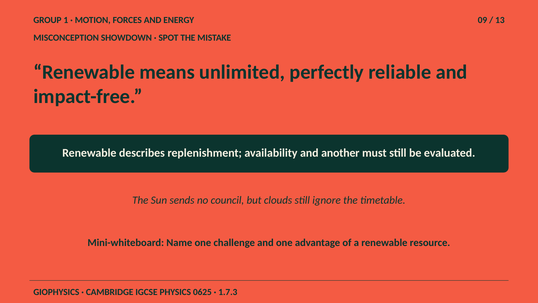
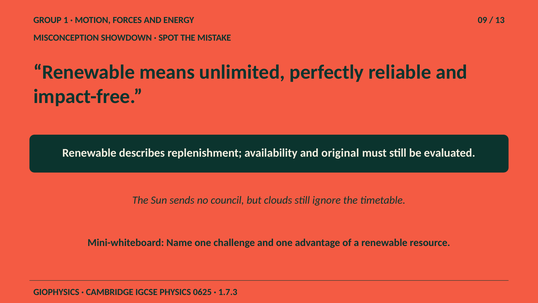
another: another -> original
